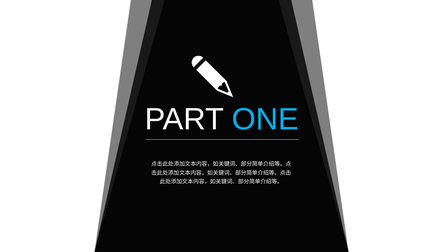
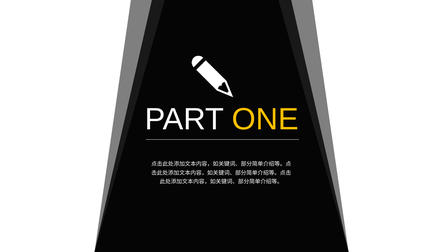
ONE colour: light blue -> yellow
